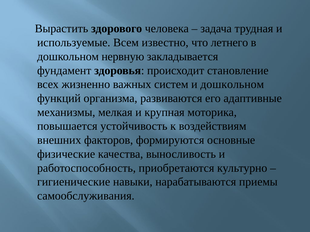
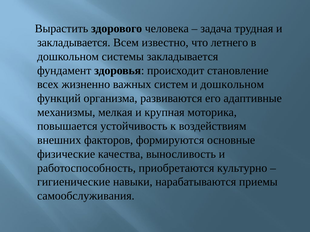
используемые at (74, 43): используемые -> закладывается
нервную: нервную -> системы
